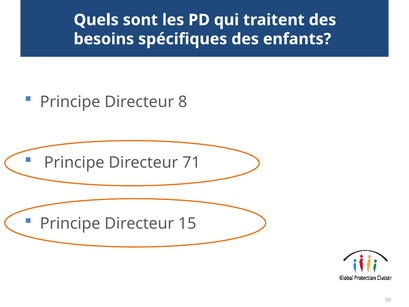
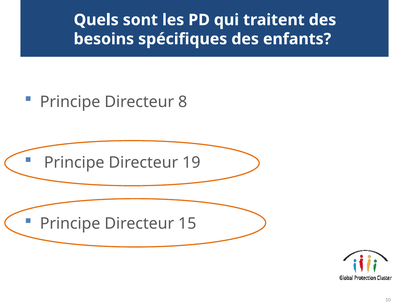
71: 71 -> 19
